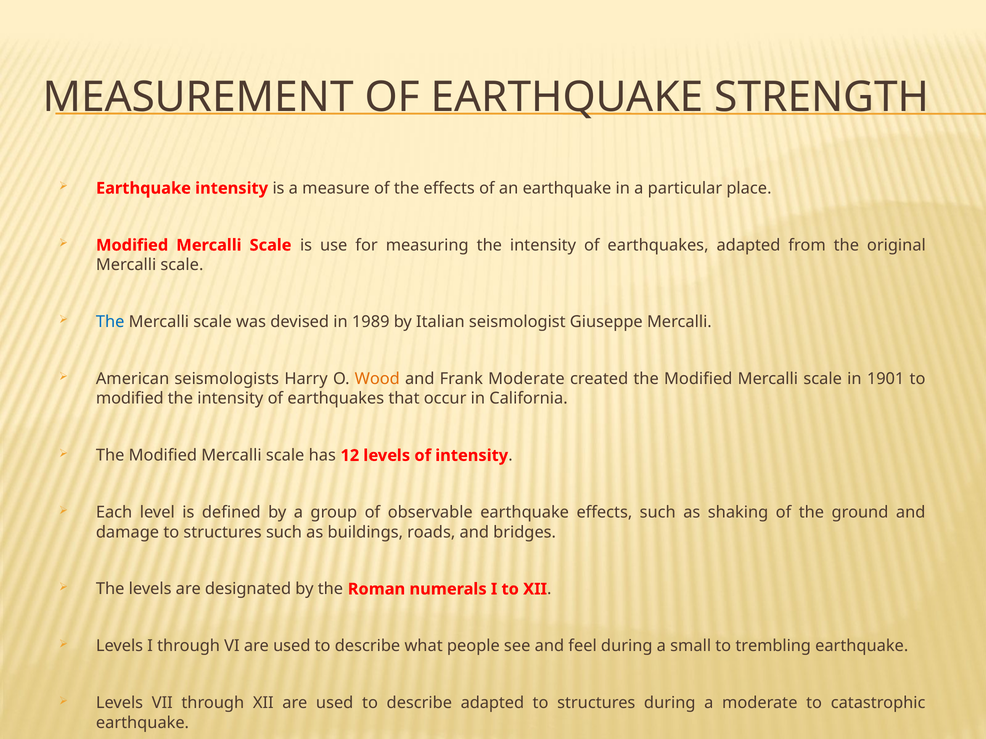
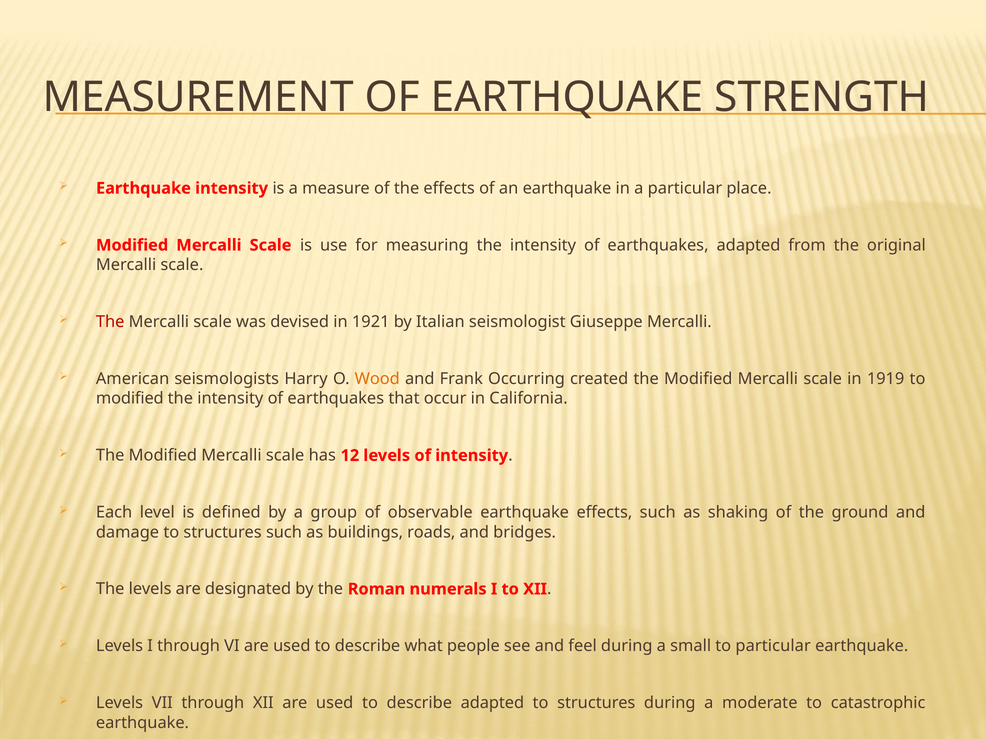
The at (110, 322) colour: blue -> red
1989: 1989 -> 1921
Frank Moderate: Moderate -> Occurring
1901: 1901 -> 1919
to trembling: trembling -> particular
